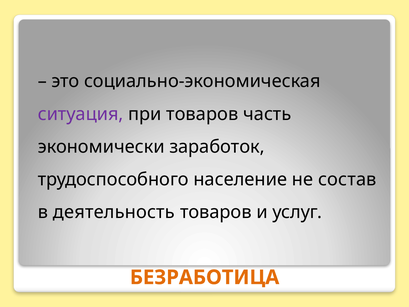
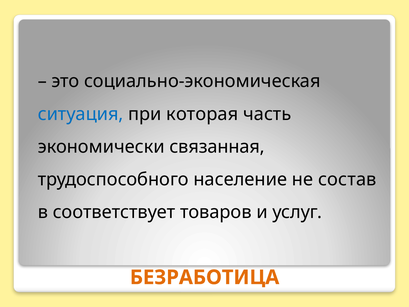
ситуация colour: purple -> blue
при товаров: товаров -> которая
заработок: заработок -> связанная
деятельность: деятельность -> соответствует
